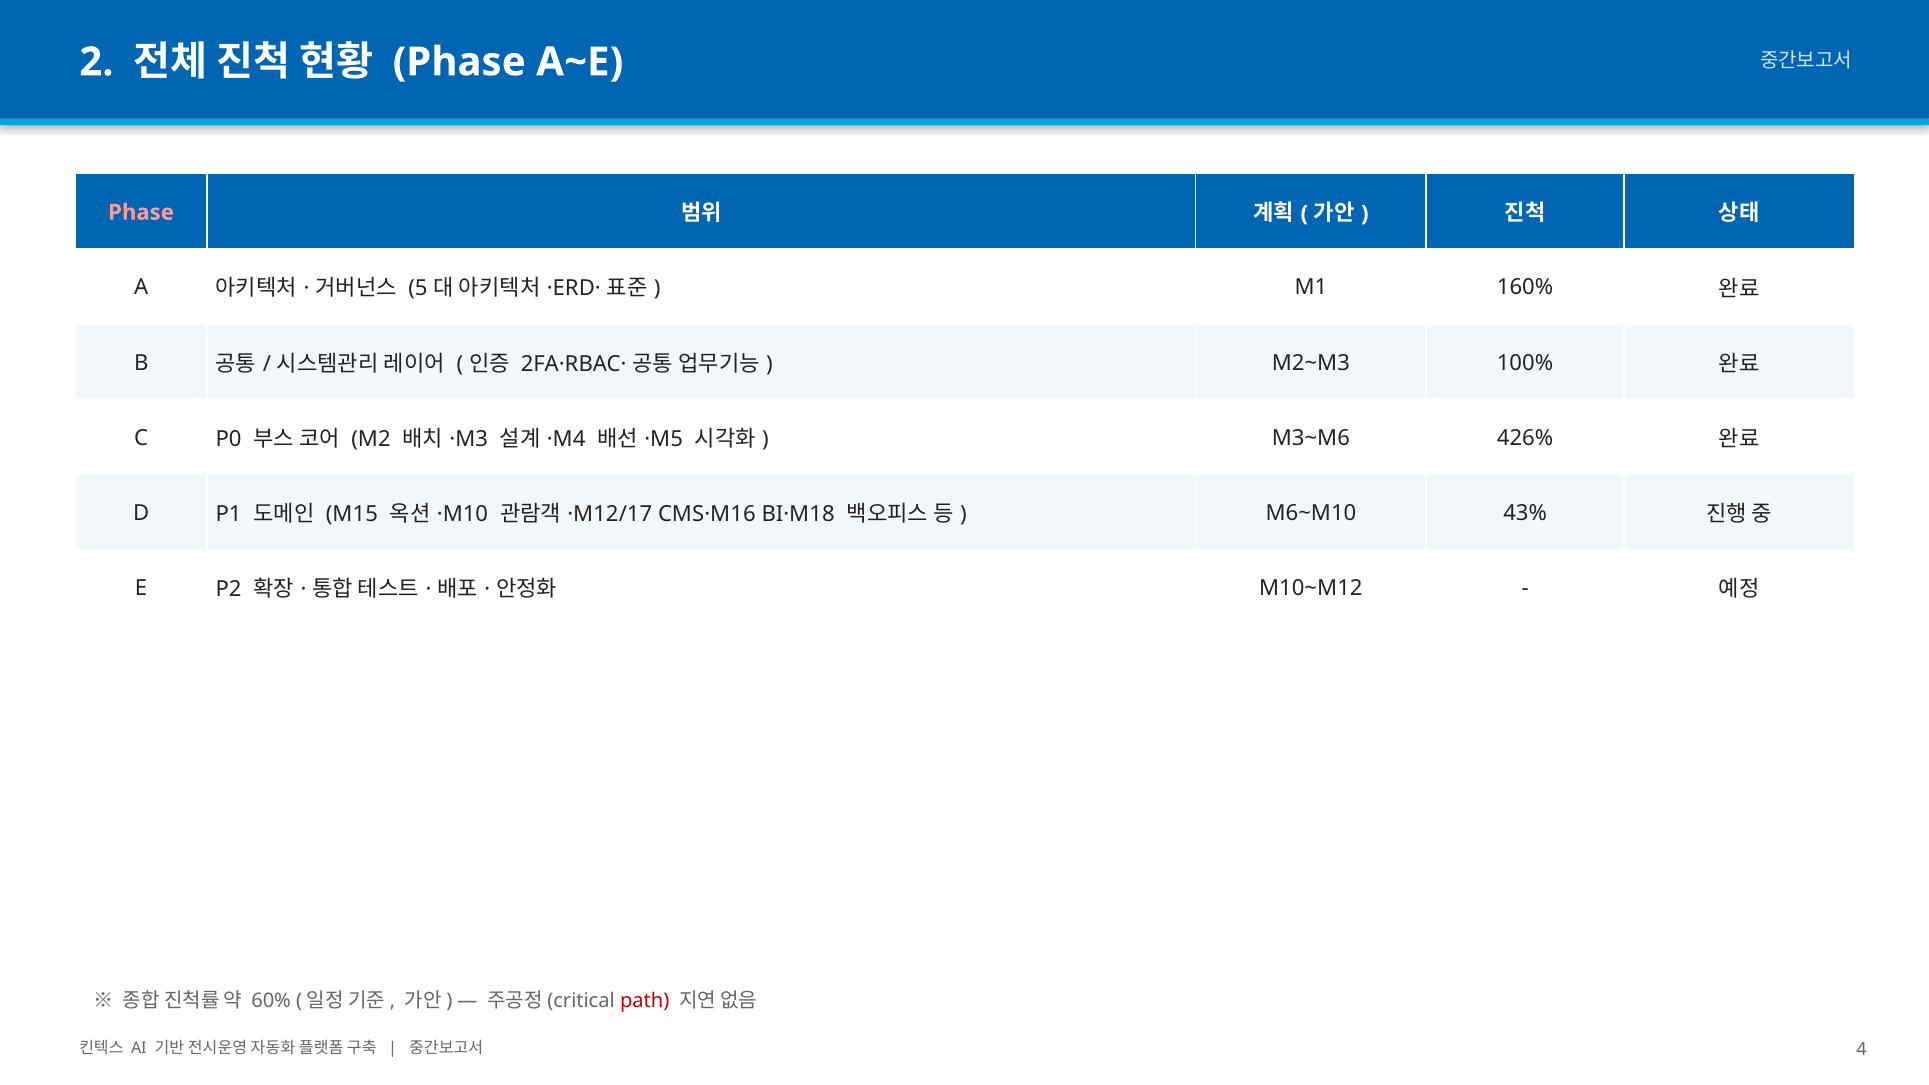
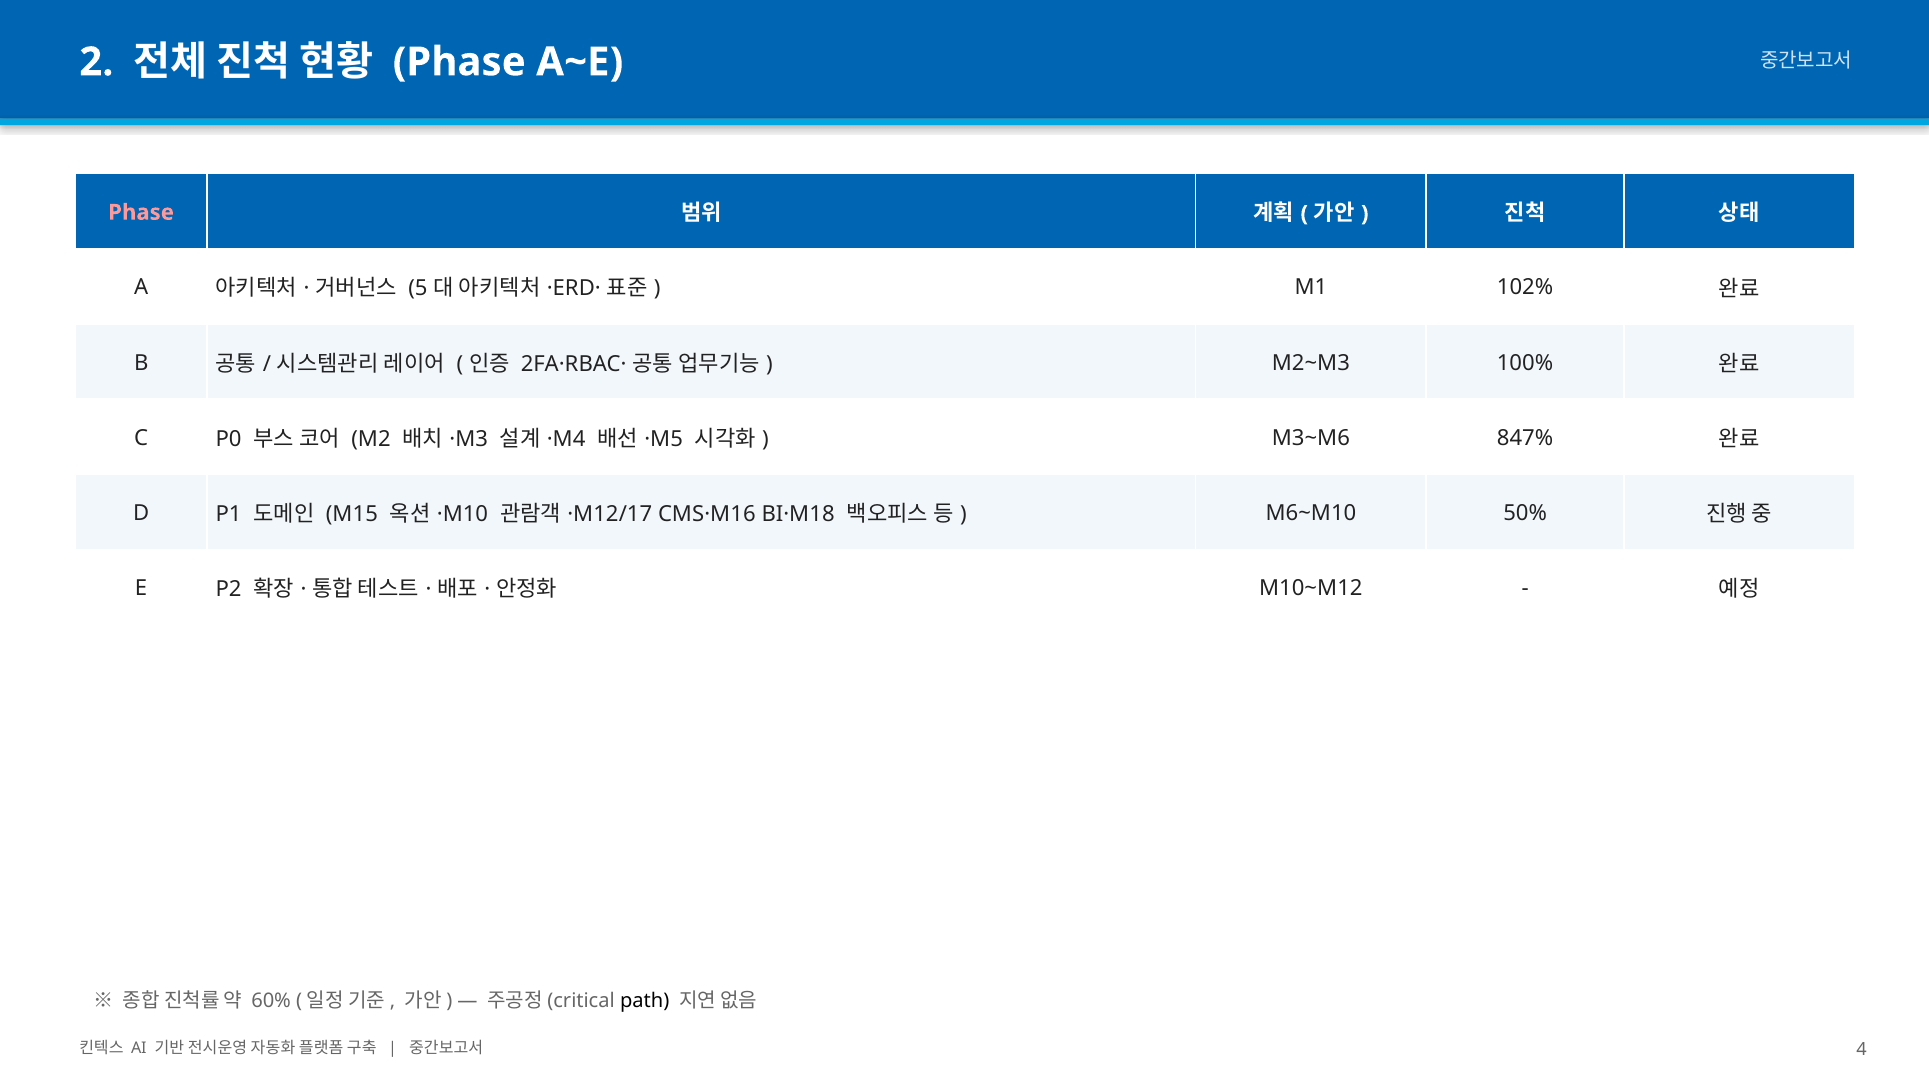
160%: 160% -> 102%
426%: 426% -> 847%
43%: 43% -> 50%
path colour: red -> black
